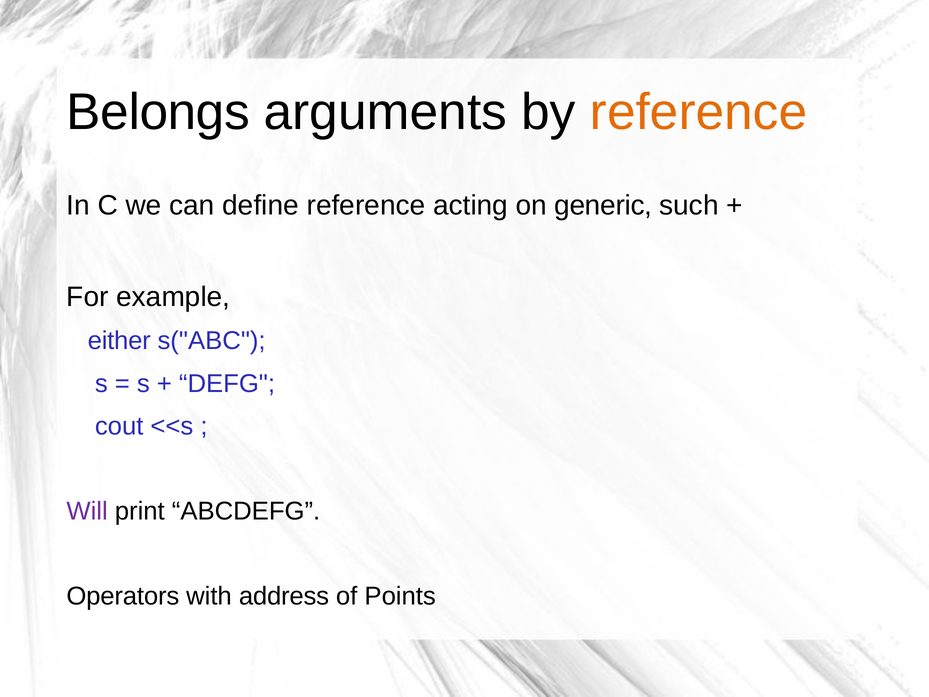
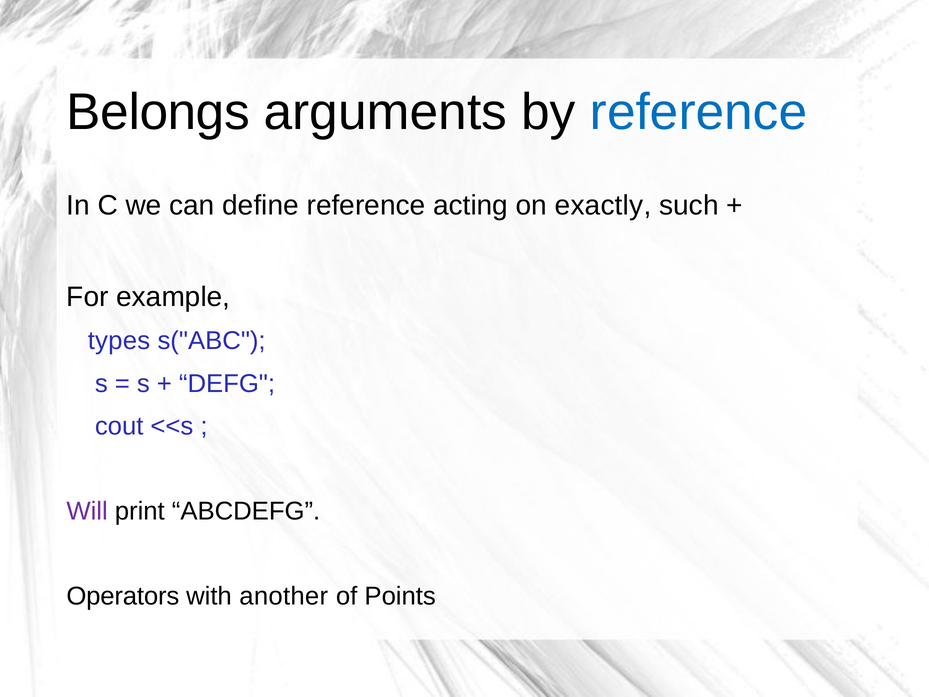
reference at (699, 112) colour: orange -> blue
generic: generic -> exactly
either: either -> types
address: address -> another
